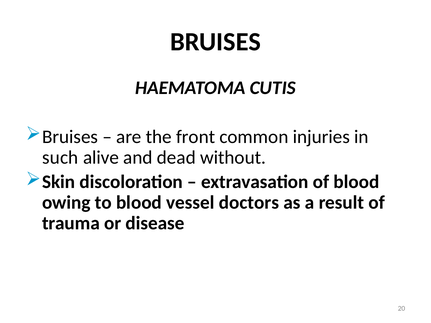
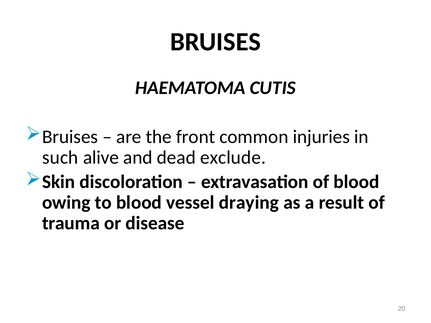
without: without -> exclude
doctors: doctors -> draying
